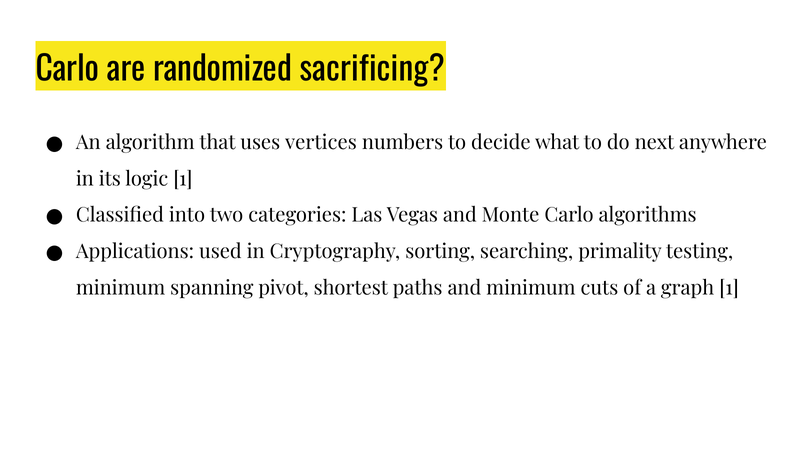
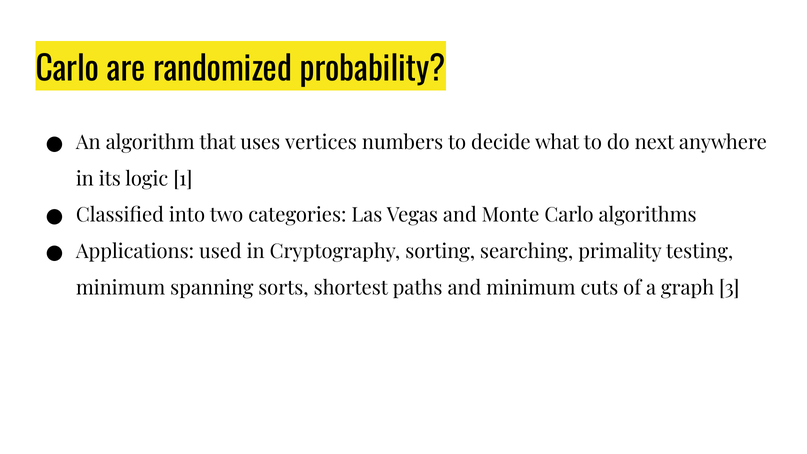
sacrificing: sacrificing -> probability
pivot: pivot -> sorts
graph 1: 1 -> 3
